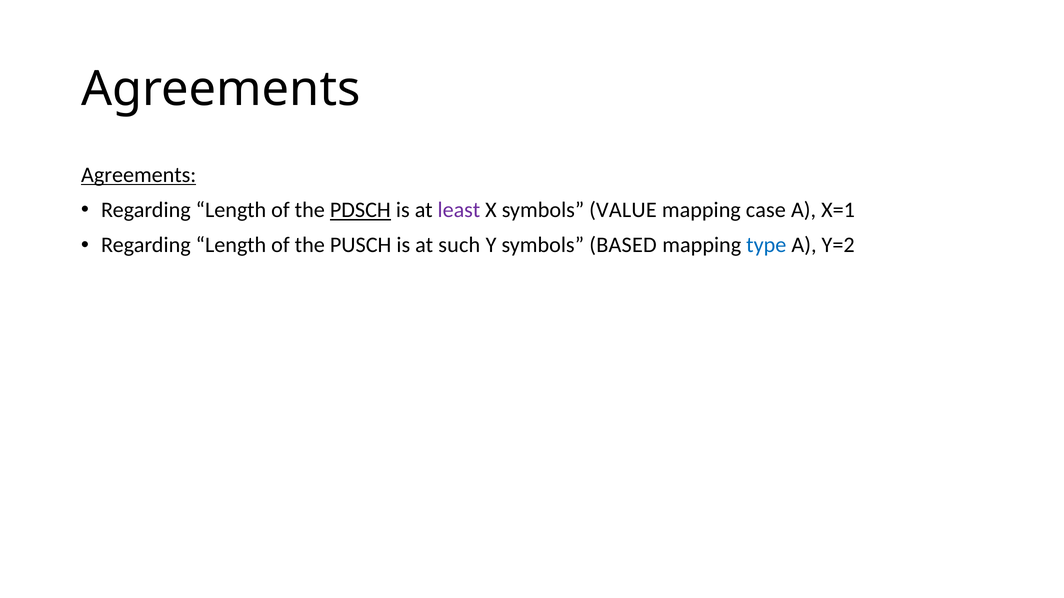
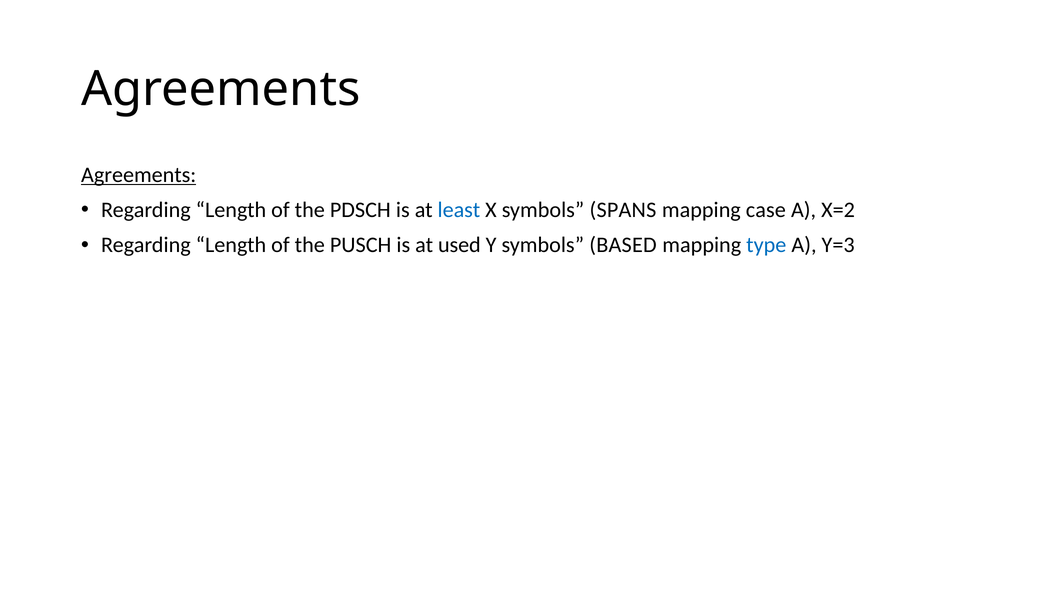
PDSCH underline: present -> none
least colour: purple -> blue
VALUE: VALUE -> SPANS
X=1: X=1 -> X=2
such: such -> used
Y=2: Y=2 -> Y=3
